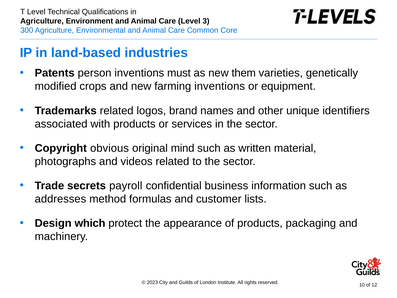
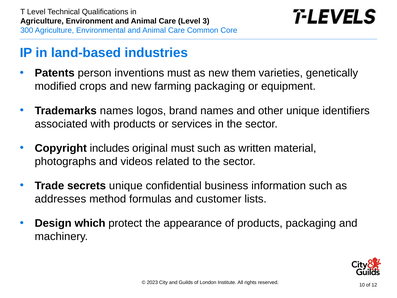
farming inventions: inventions -> packaging
Trademarks related: related -> names
obvious: obvious -> includes
original mind: mind -> must
secrets payroll: payroll -> unique
